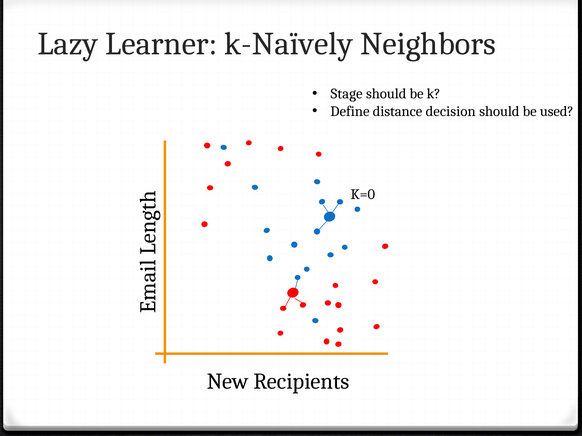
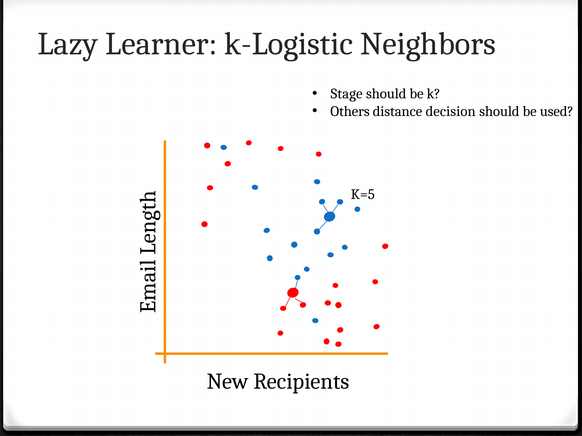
k-Naïvely: k-Naïvely -> k-Logistic
Define: Define -> Others
K=0: K=0 -> K=5
